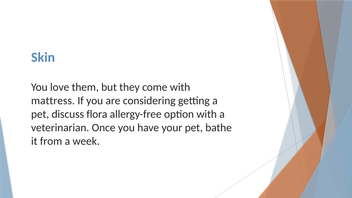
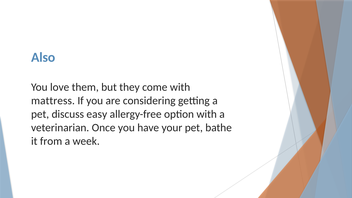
Skin: Skin -> Also
flora: flora -> easy
